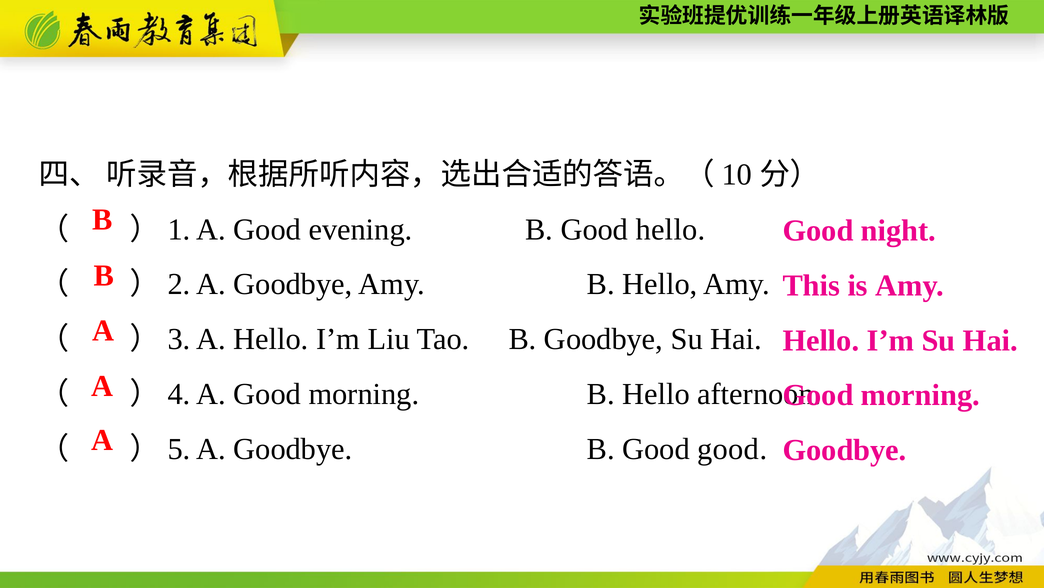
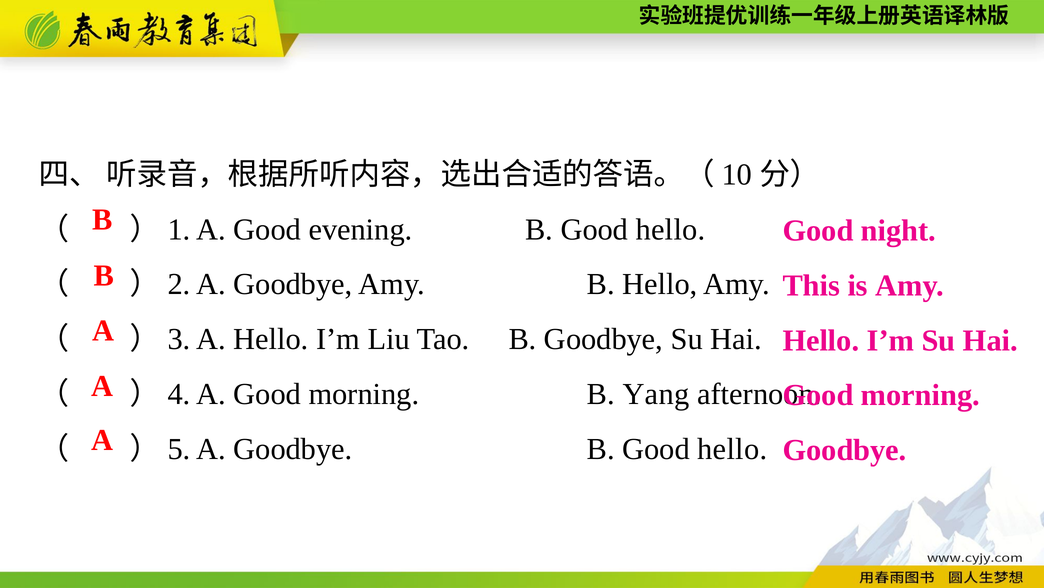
morning B Hello: Hello -> Yang
Goodbye B Good good: good -> hello
